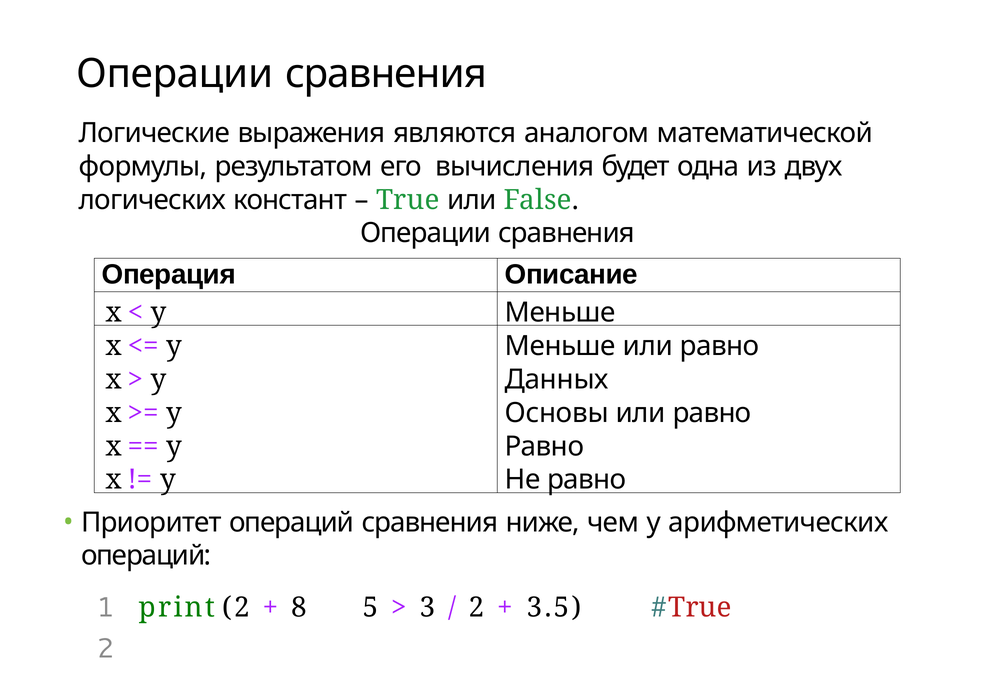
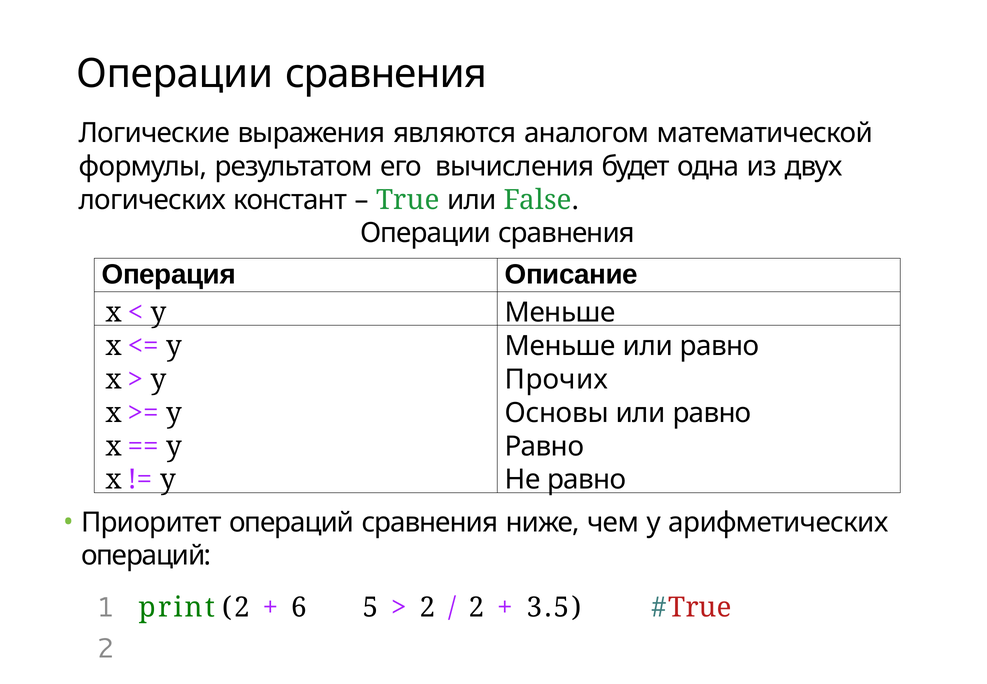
Данных: Данных -> Прочих
8: 8 -> 6
3 at (427, 607): 3 -> 2
